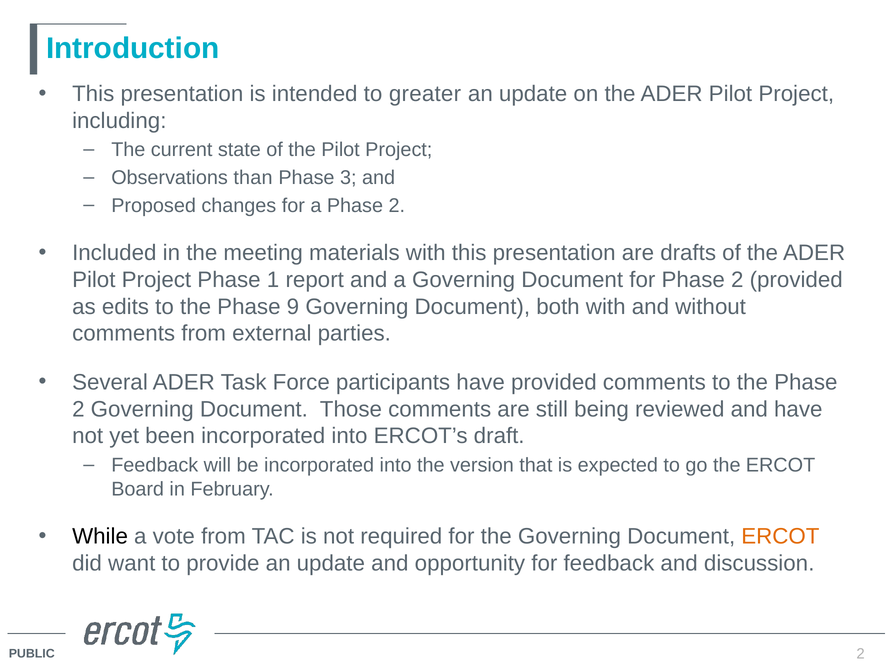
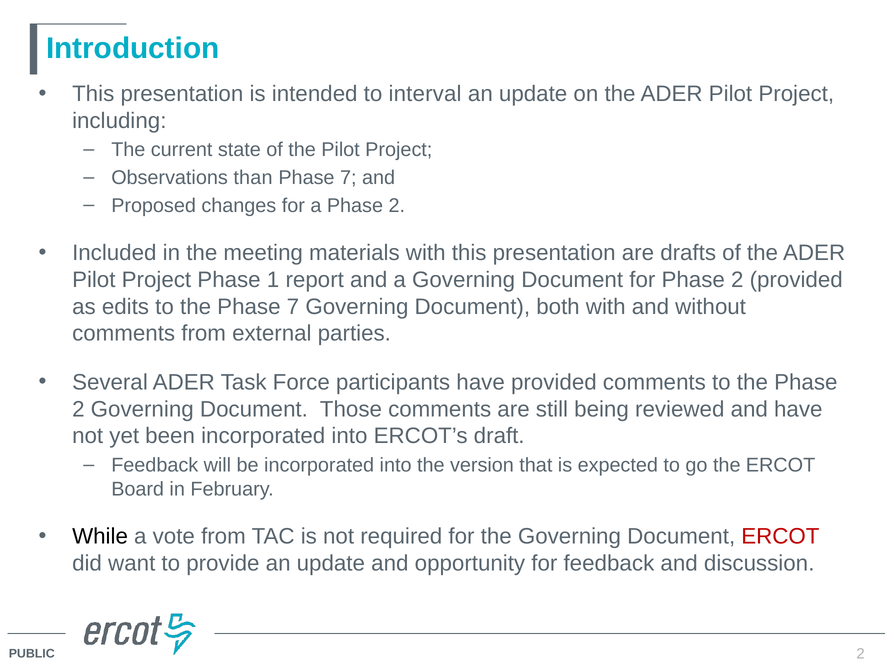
greater: greater -> interval
3 at (348, 178): 3 -> 7
the Phase 9: 9 -> 7
ERCOT at (780, 536) colour: orange -> red
